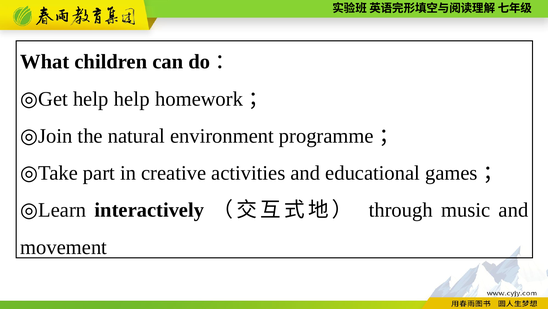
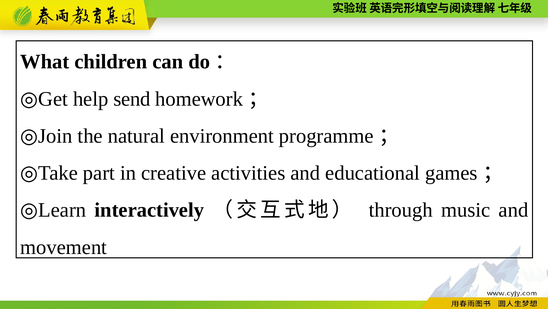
help help: help -> send
